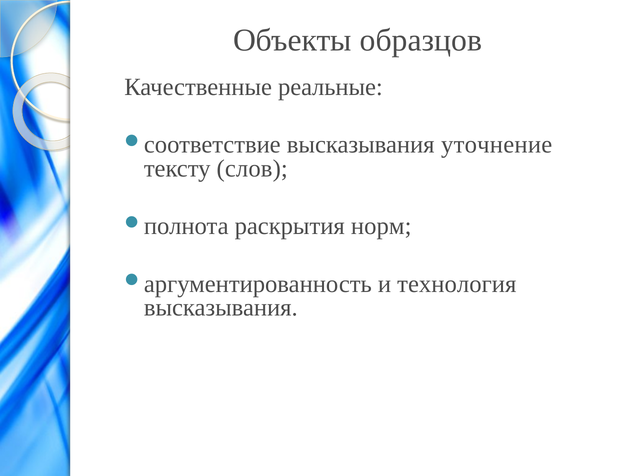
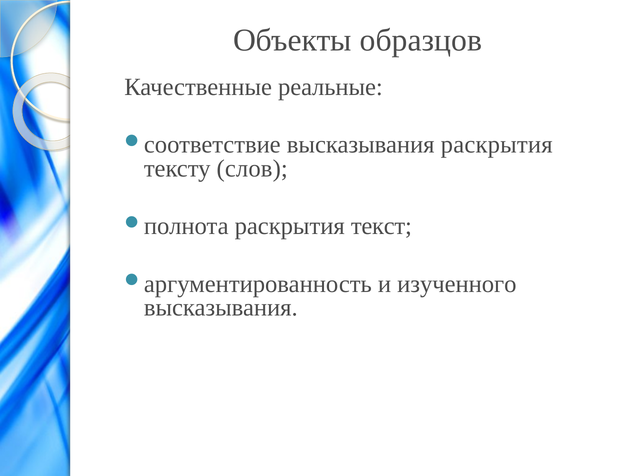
высказывания уточнение: уточнение -> раскрытия
норм: норм -> текст
технология: технология -> изученного
